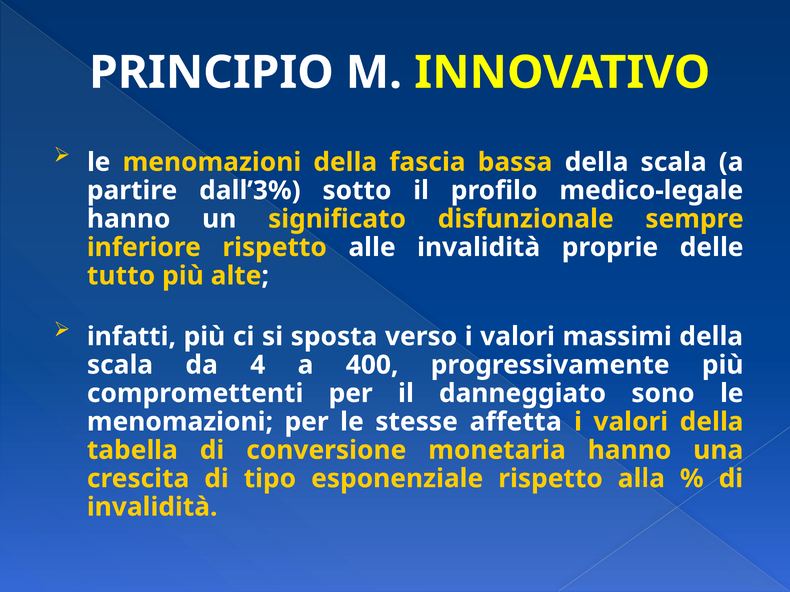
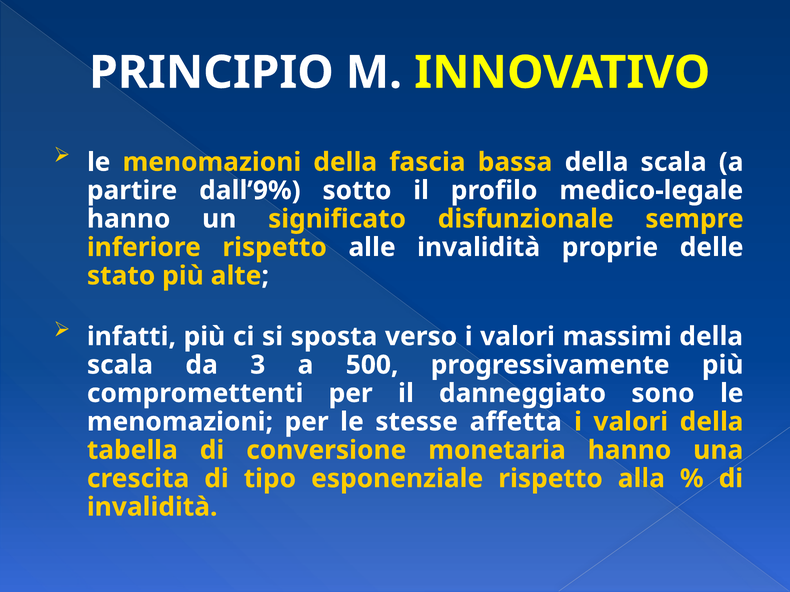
dall’3%: dall’3% -> dall’9%
tutto: tutto -> stato
4: 4 -> 3
400: 400 -> 500
